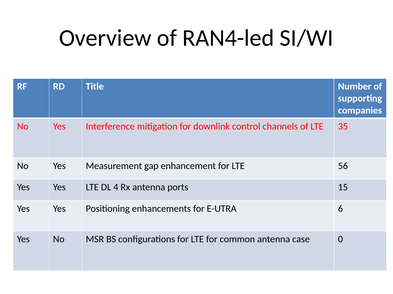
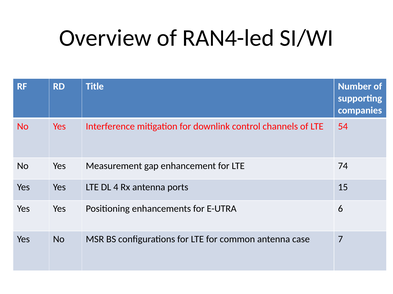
35: 35 -> 54
56: 56 -> 74
0: 0 -> 7
